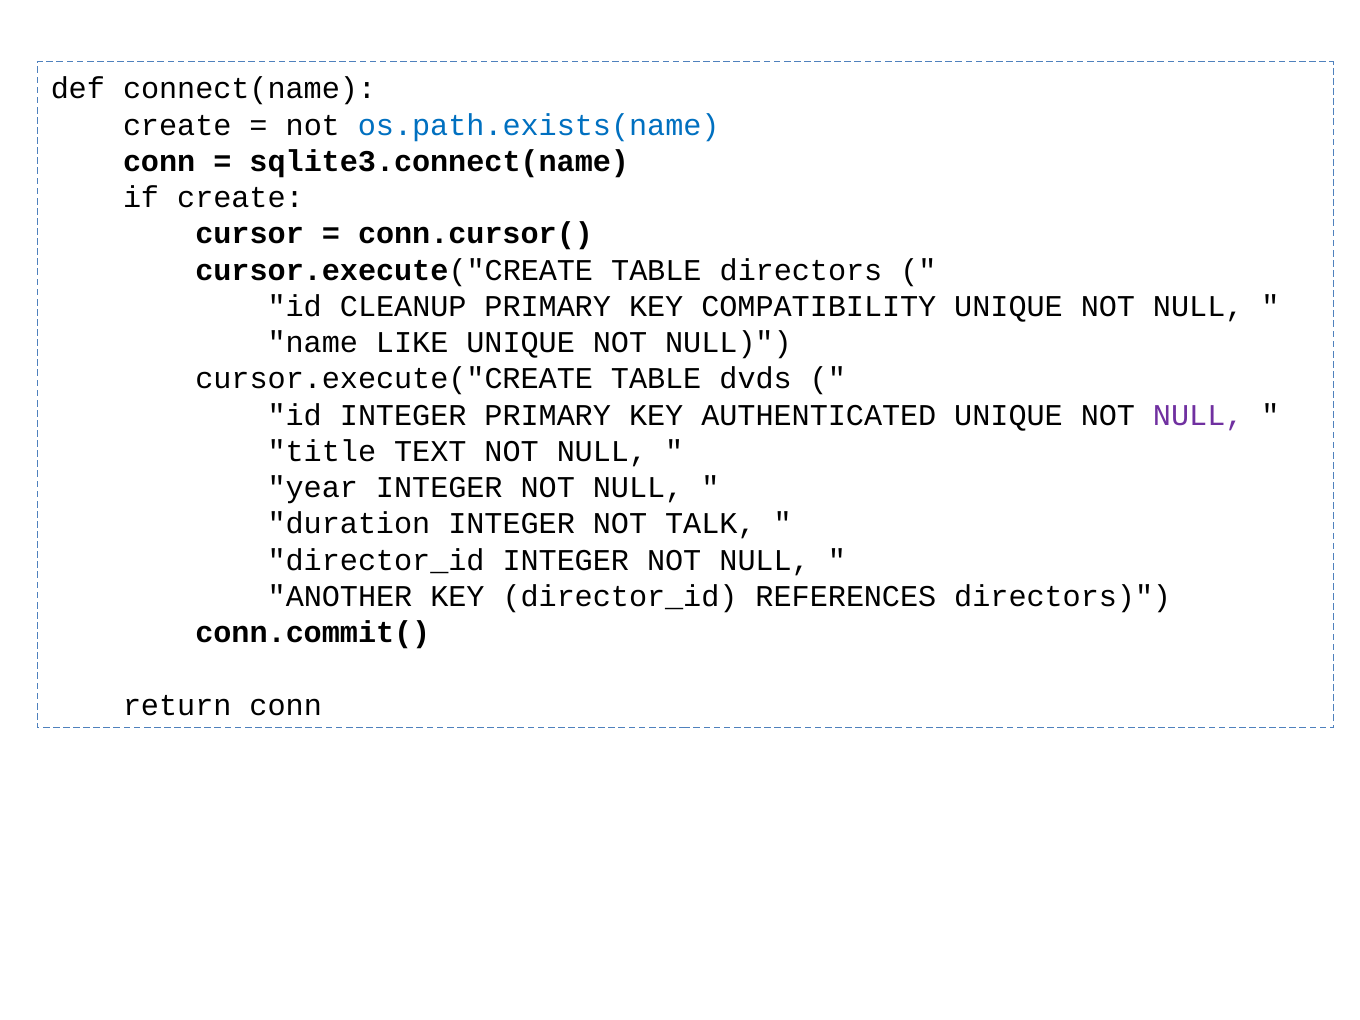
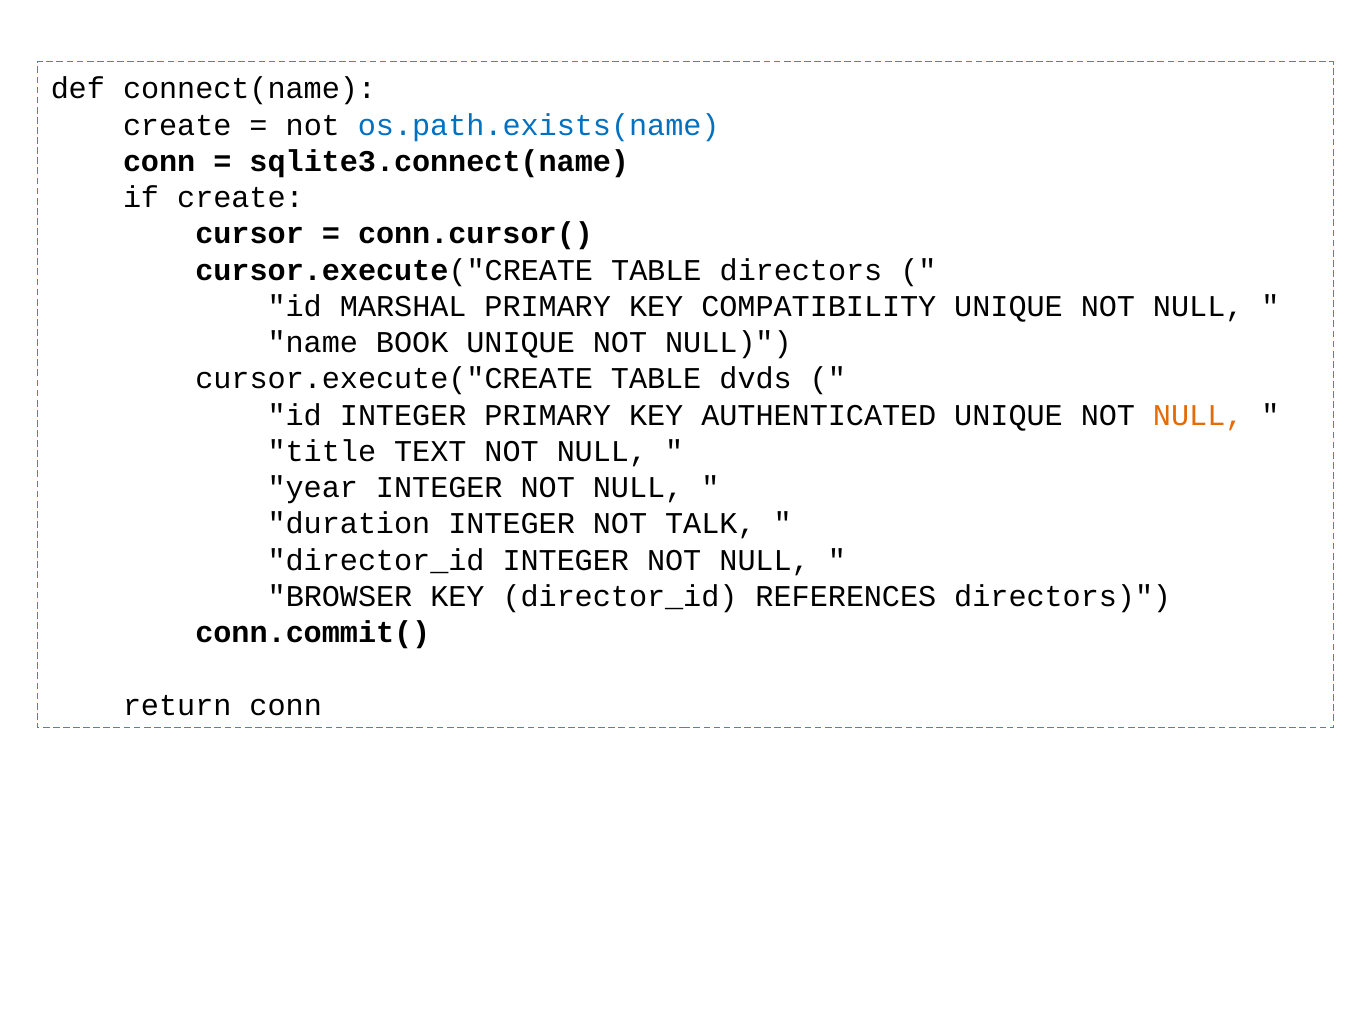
CLEANUP: CLEANUP -> MARSHAL
LIKE: LIKE -> BOOK
NULL at (1198, 415) colour: purple -> orange
ANOTHER: ANOTHER -> BROWSER
